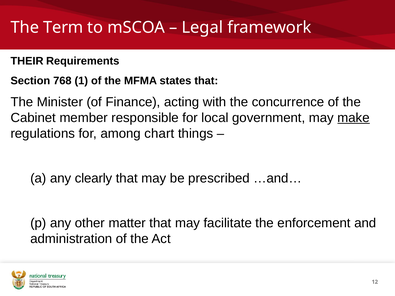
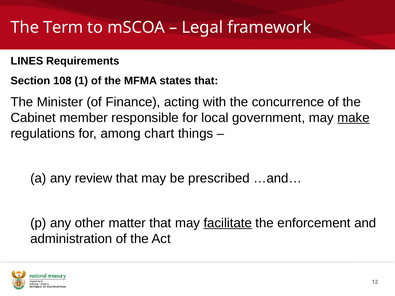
THEIR: THEIR -> LINES
768: 768 -> 108
clearly: clearly -> review
facilitate underline: none -> present
